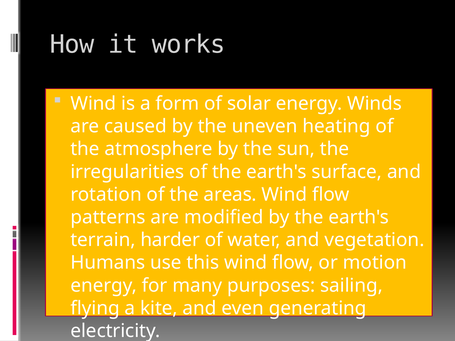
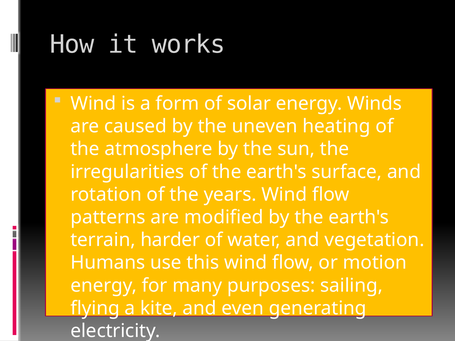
areas: areas -> years
